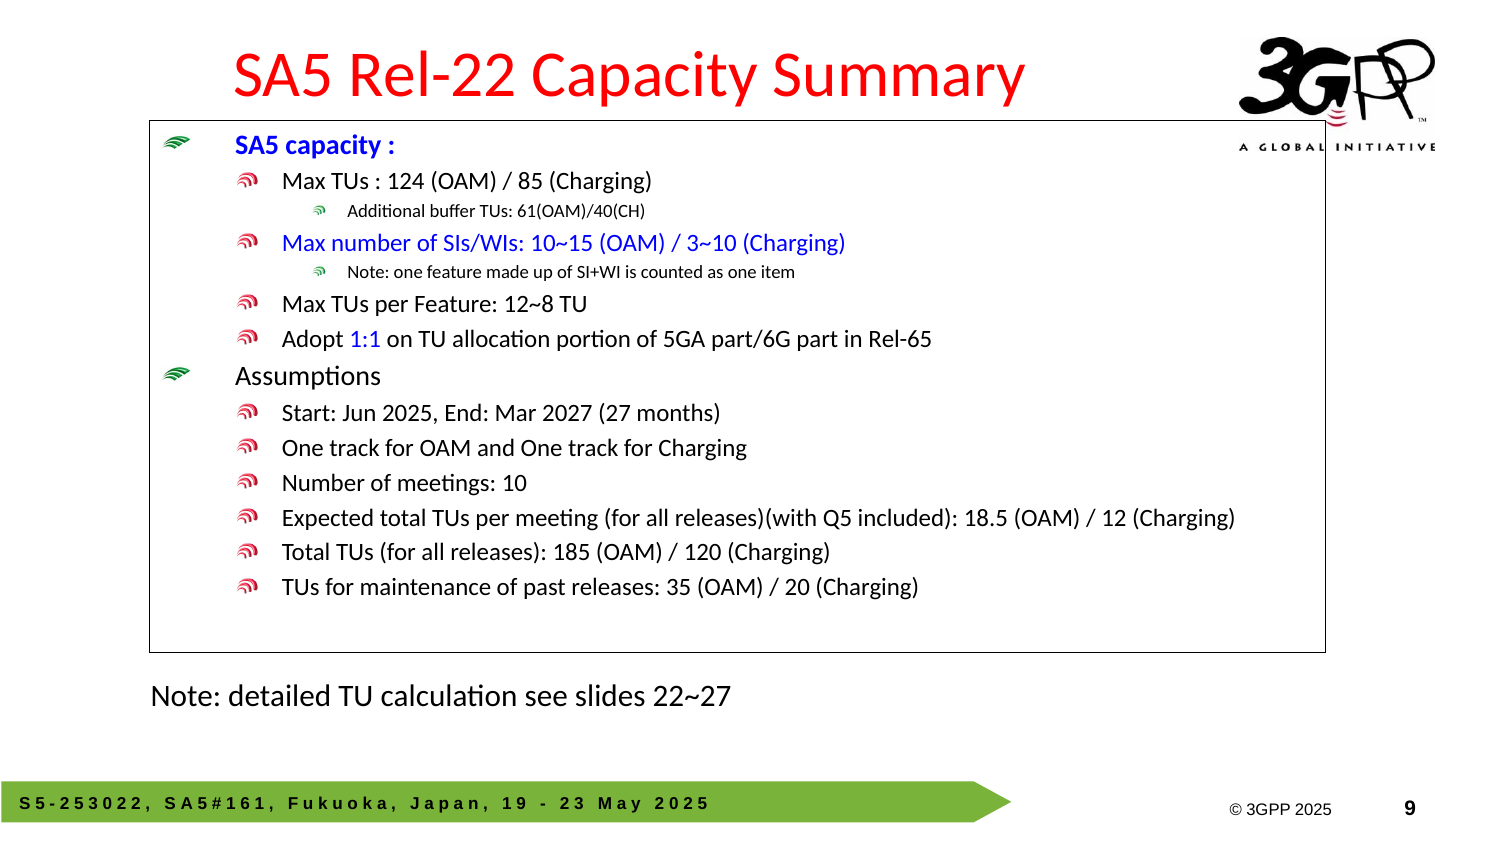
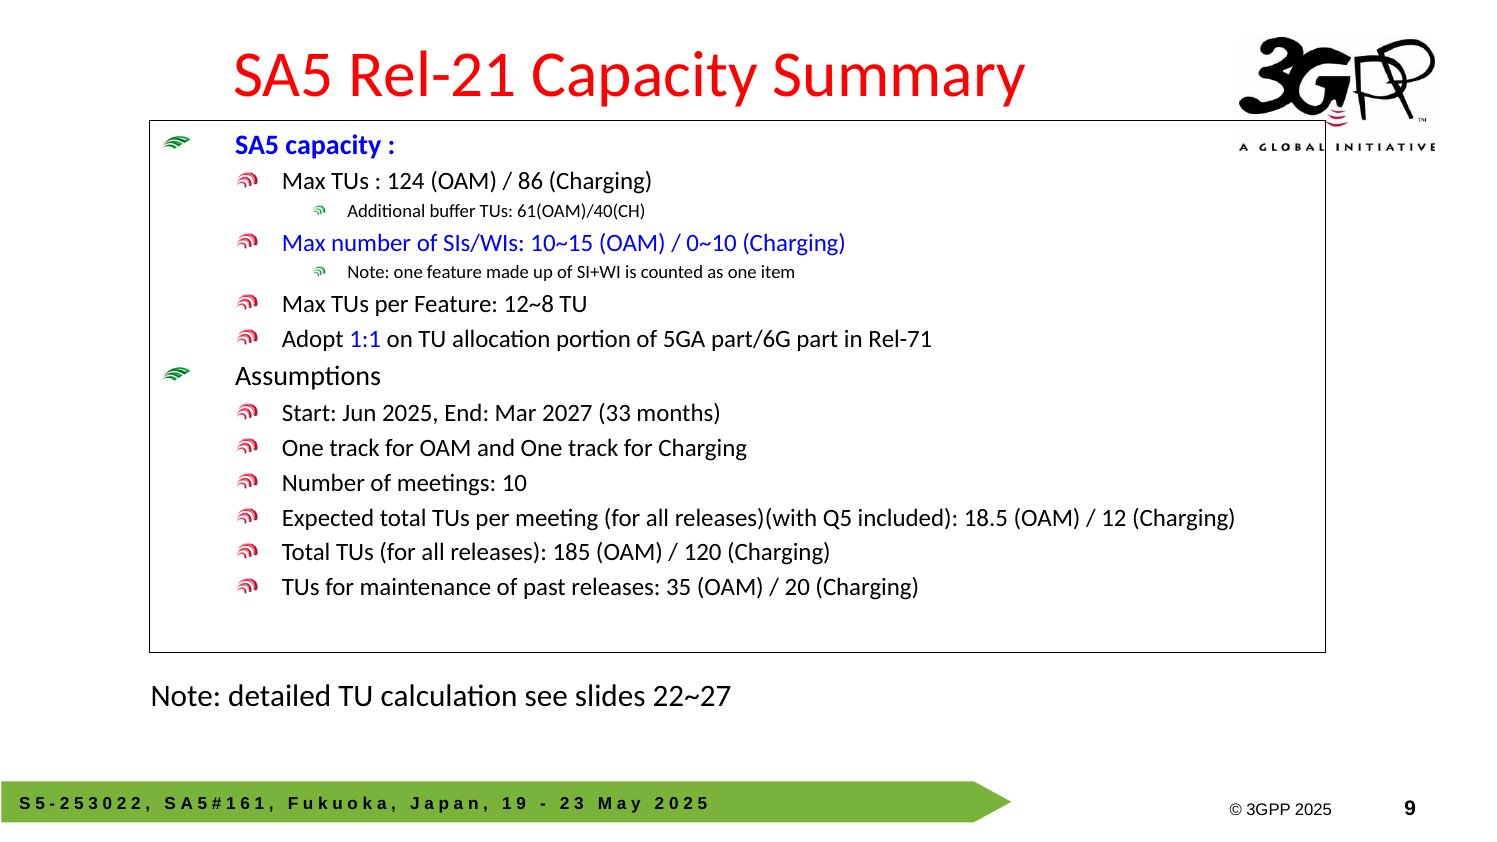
Rel-22: Rel-22 -> Rel-21
85: 85 -> 86
3~10: 3~10 -> 0~10
Rel-65: Rel-65 -> Rel-71
27: 27 -> 33
